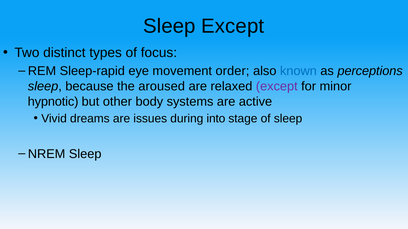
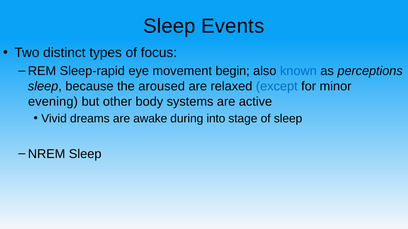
Sleep Except: Except -> Events
order: order -> begin
except at (277, 86) colour: purple -> blue
hypnotic: hypnotic -> evening
issues: issues -> awake
